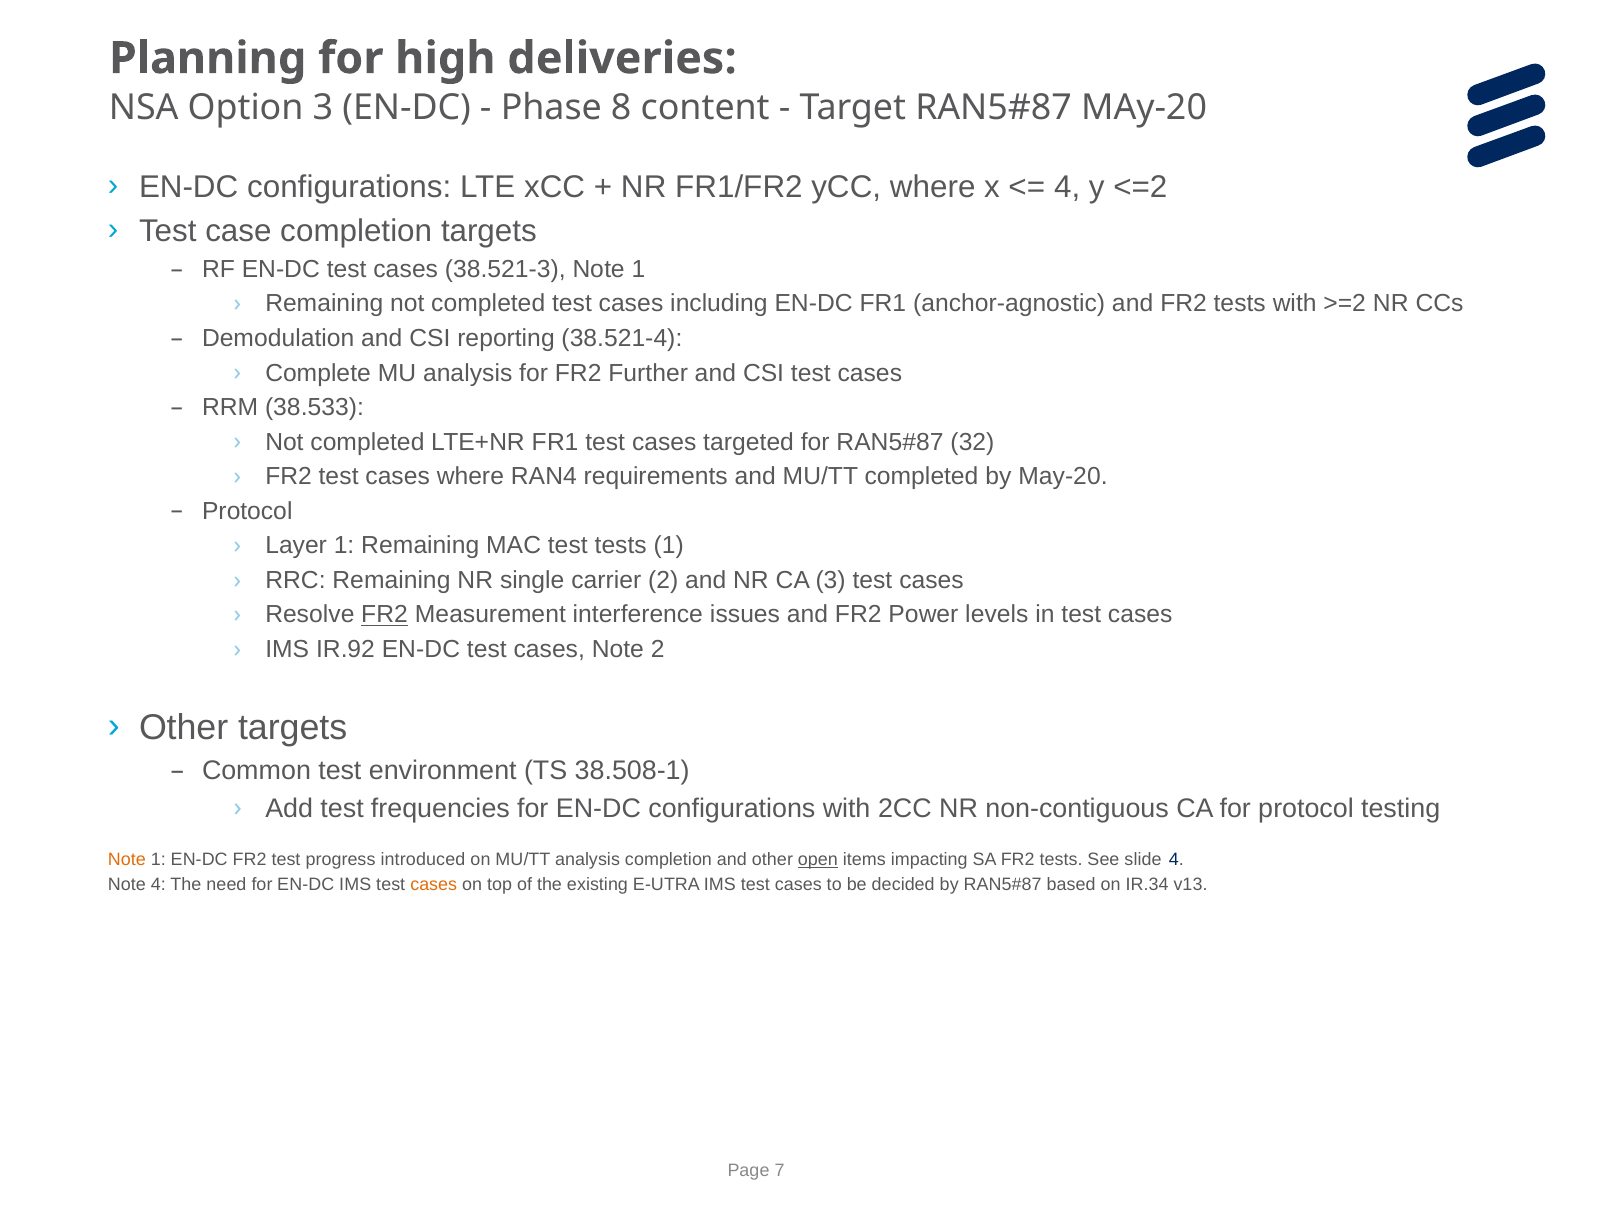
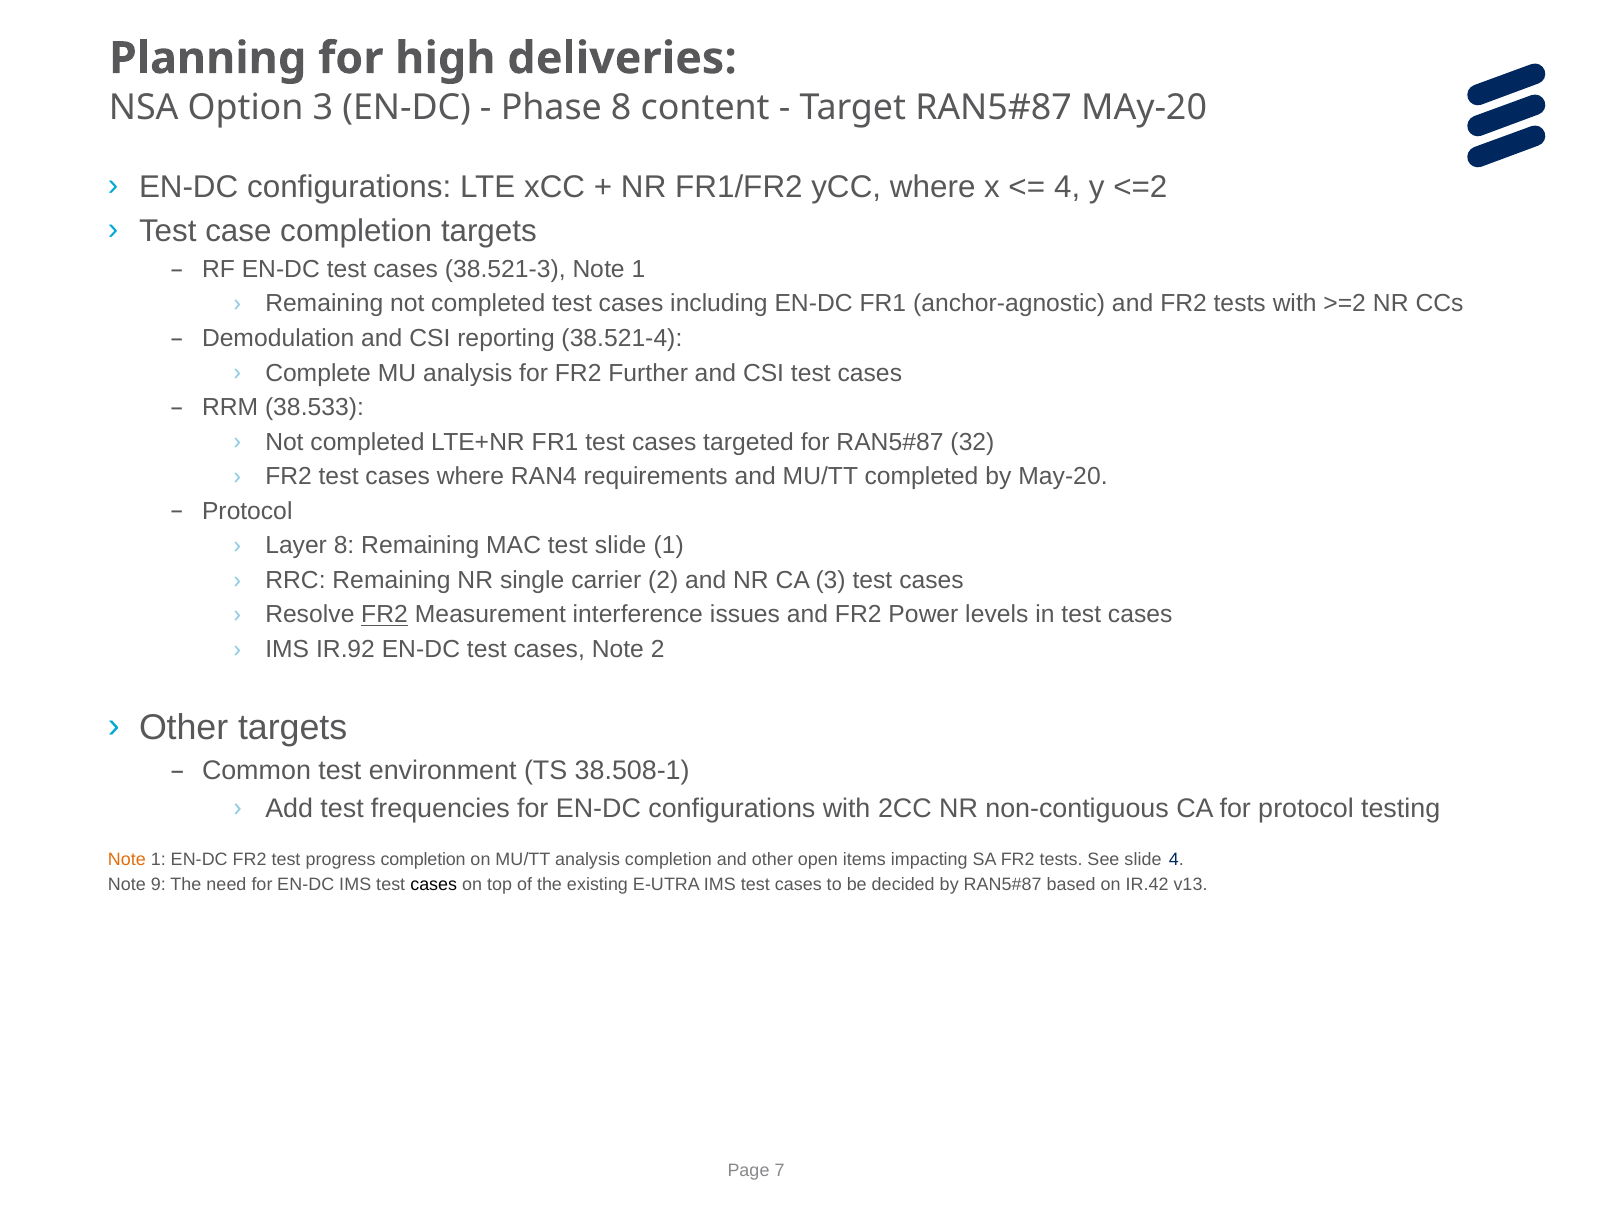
Layer 1: 1 -> 8
test tests: tests -> slide
progress introduced: introduced -> completion
open underline: present -> none
Note 4: 4 -> 9
cases at (434, 884) colour: orange -> black
IR.34: IR.34 -> IR.42
